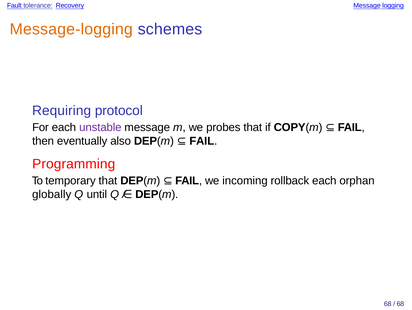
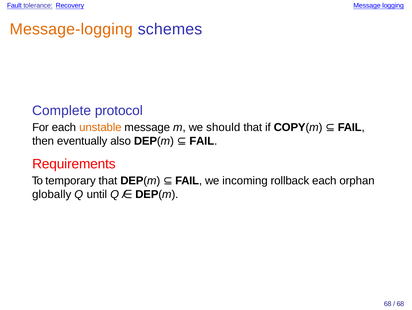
Requiring: Requiring -> Complete
unstable colour: purple -> orange
probes: probes -> should
Programming: Programming -> Requirements
